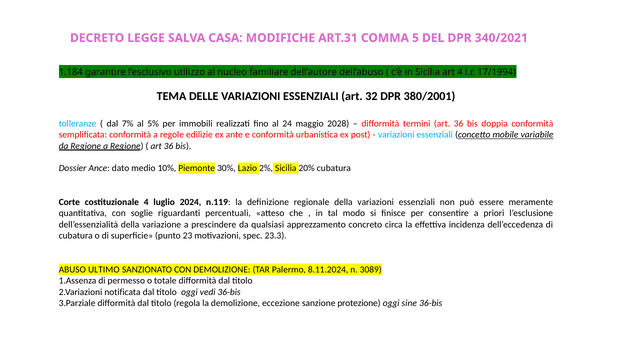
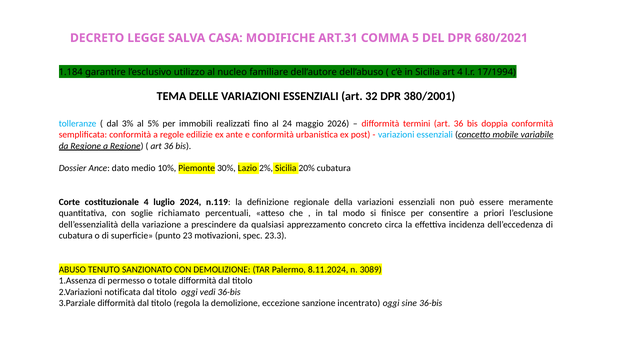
340/2021: 340/2021 -> 680/2021
7%: 7% -> 3%
2028: 2028 -> 2026
riguardanti: riguardanti -> richiamato
ULTIMO: ULTIMO -> TENUTO
protezione: protezione -> incentrato
